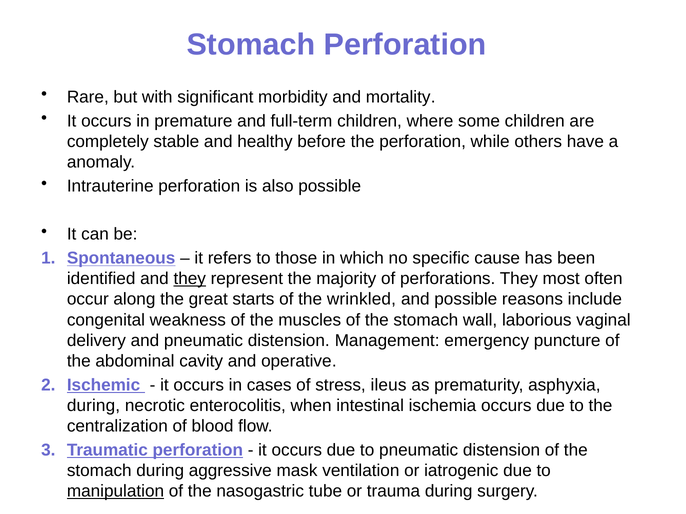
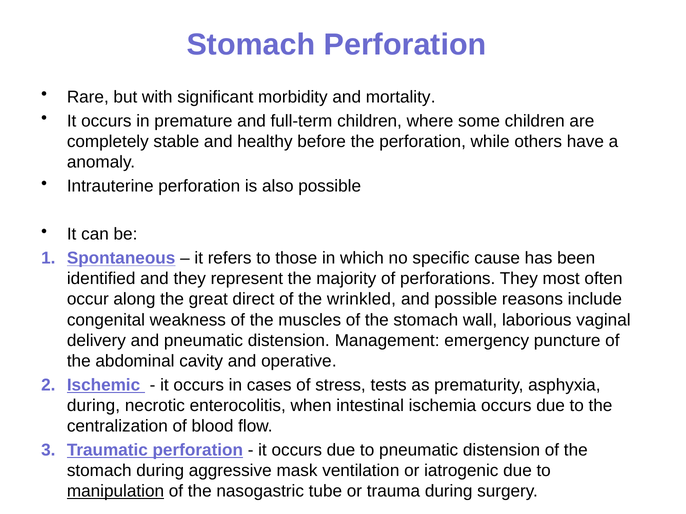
they at (190, 279) underline: present -> none
starts: starts -> direct
ileus: ileus -> tests
